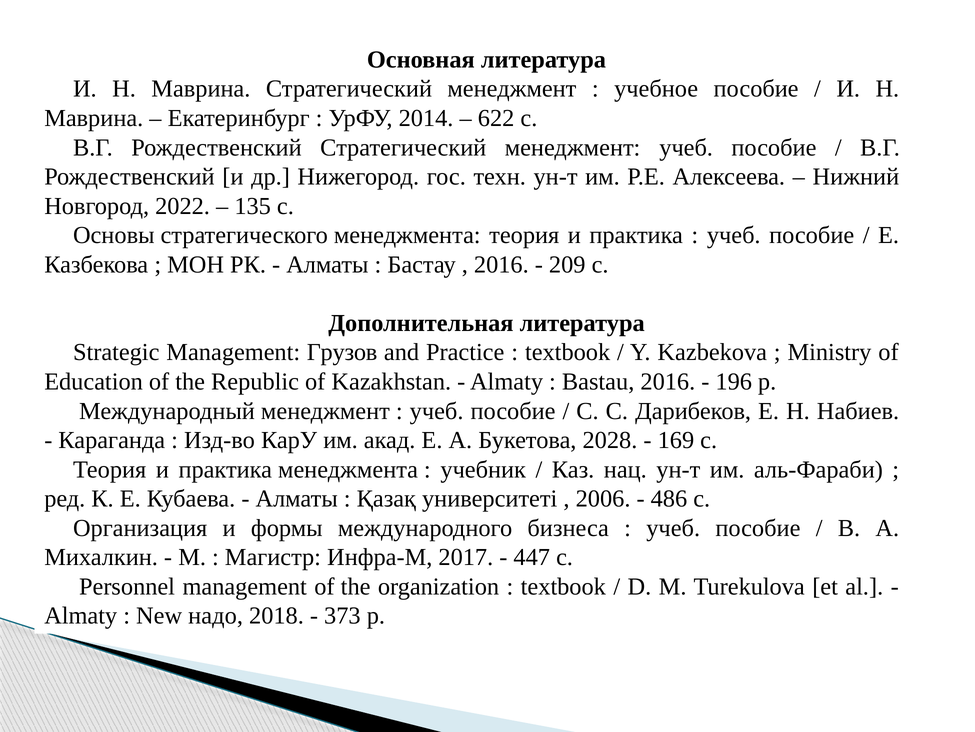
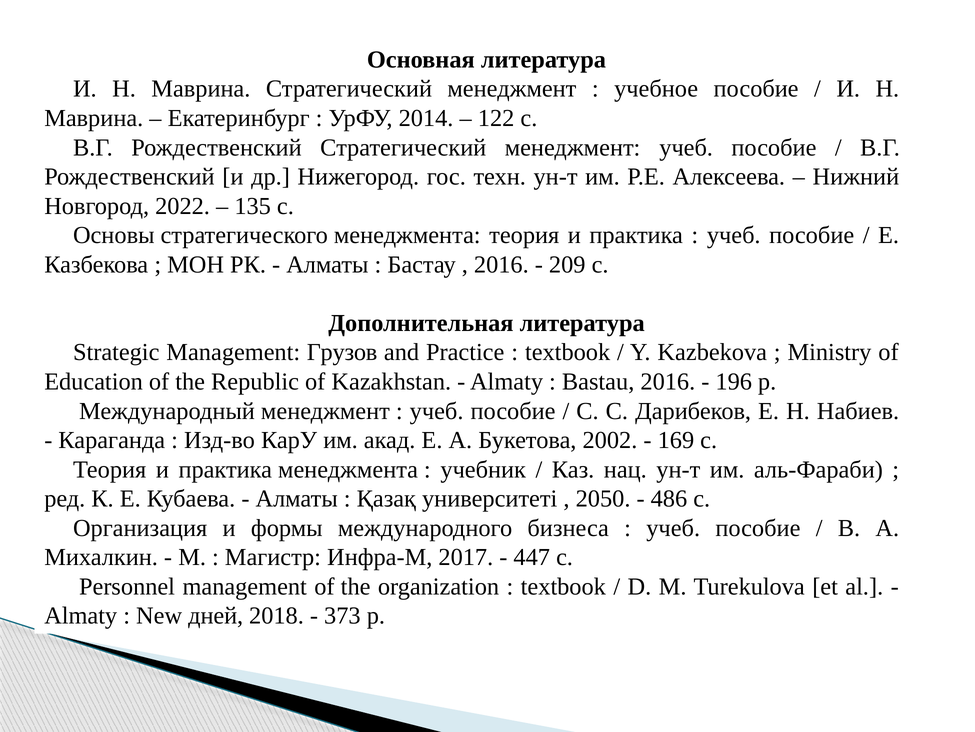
622: 622 -> 122
2028: 2028 -> 2002
2006: 2006 -> 2050
надо: надо -> дней
